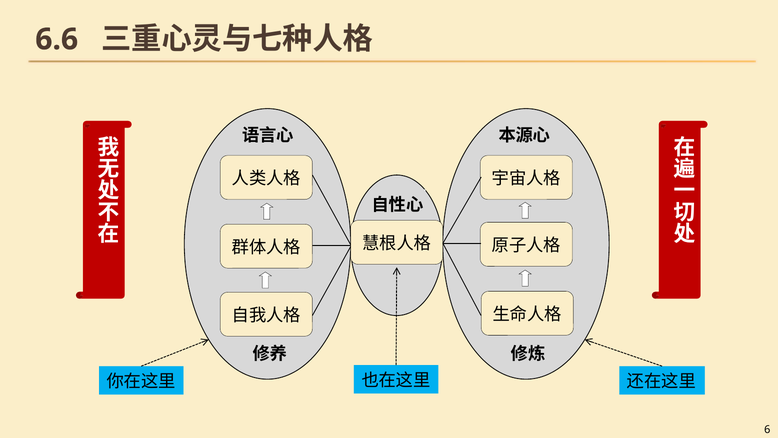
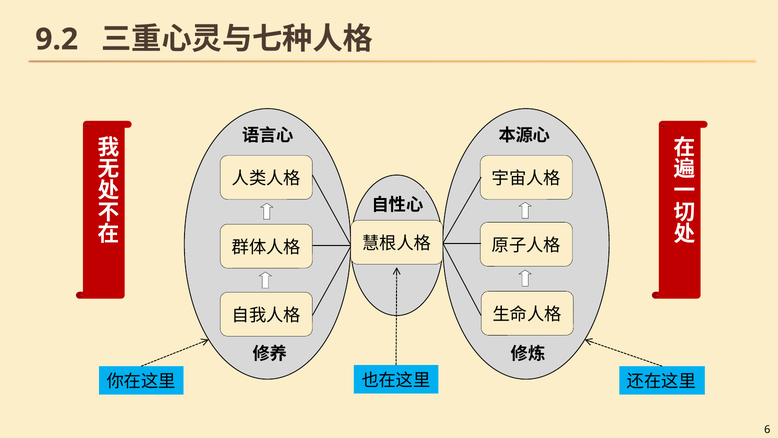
6.6: 6.6 -> 9.2
